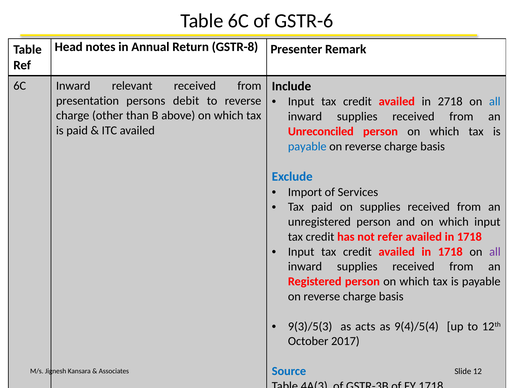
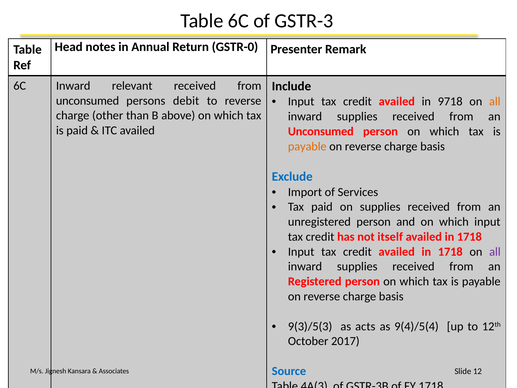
GSTR-6: GSTR-6 -> GSTR-3
GSTR-8: GSTR-8 -> GSTR-0
presentation at (87, 101): presentation -> unconsumed
2718: 2718 -> 9718
all at (495, 101) colour: blue -> orange
Unreconciled at (321, 131): Unreconciled -> Unconsumed
payable at (307, 146) colour: blue -> orange
refer: refer -> itself
